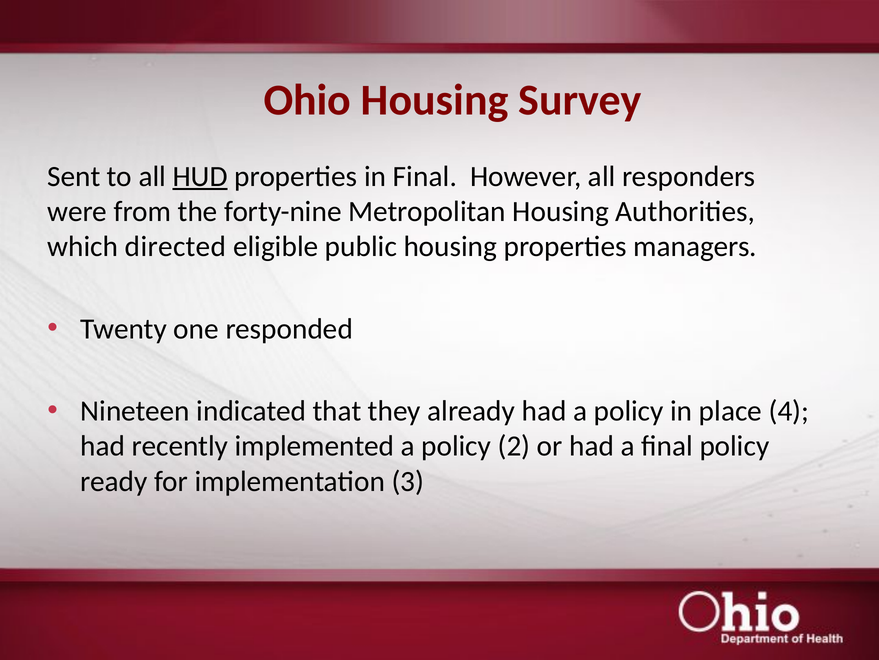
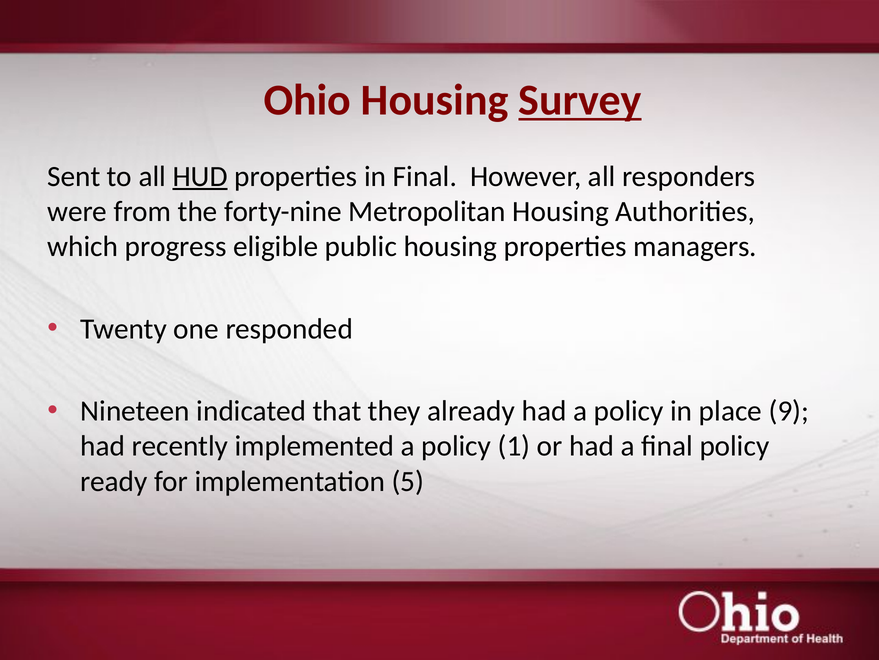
Survey underline: none -> present
directed: directed -> progress
4: 4 -> 9
2: 2 -> 1
3: 3 -> 5
